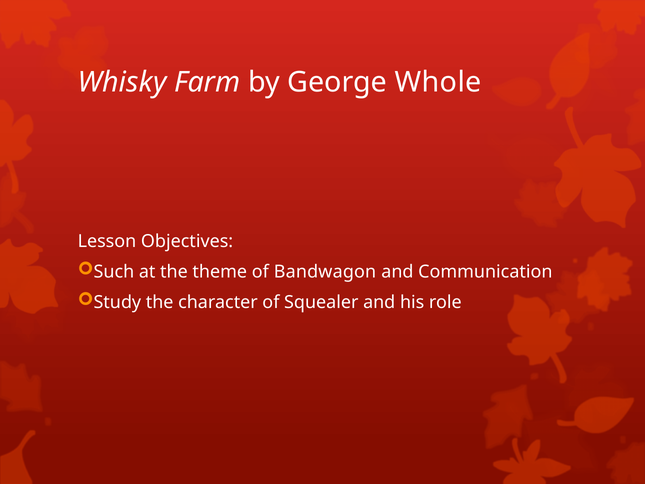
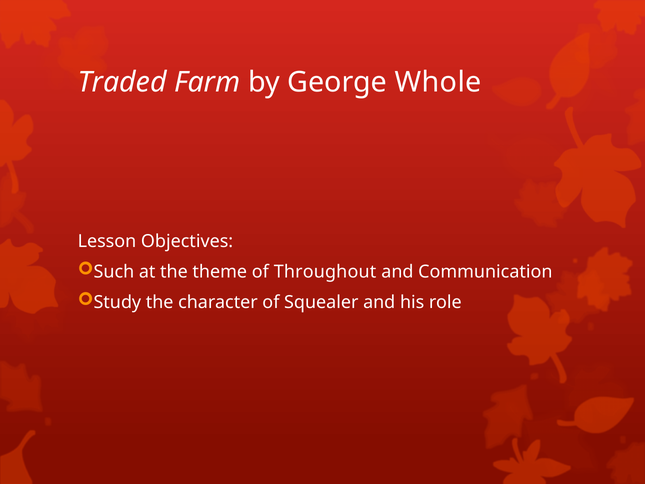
Whisky: Whisky -> Traded
Bandwagon: Bandwagon -> Throughout
